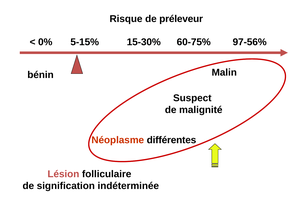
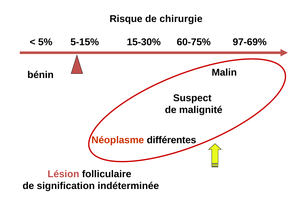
préleveur: préleveur -> chirurgie
0%: 0% -> 5%
97-56%: 97-56% -> 97-69%
